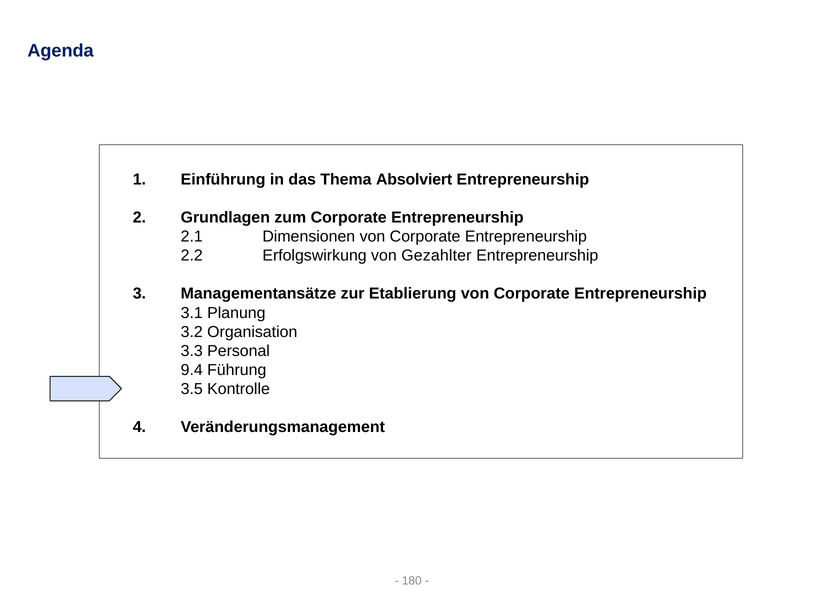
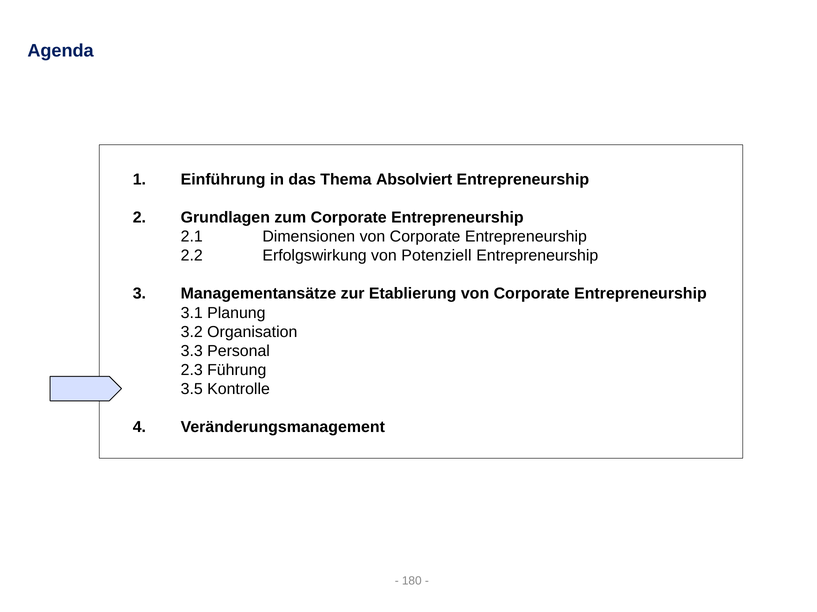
Gezahlter: Gezahlter -> Potenziell
9.4: 9.4 -> 2.3
